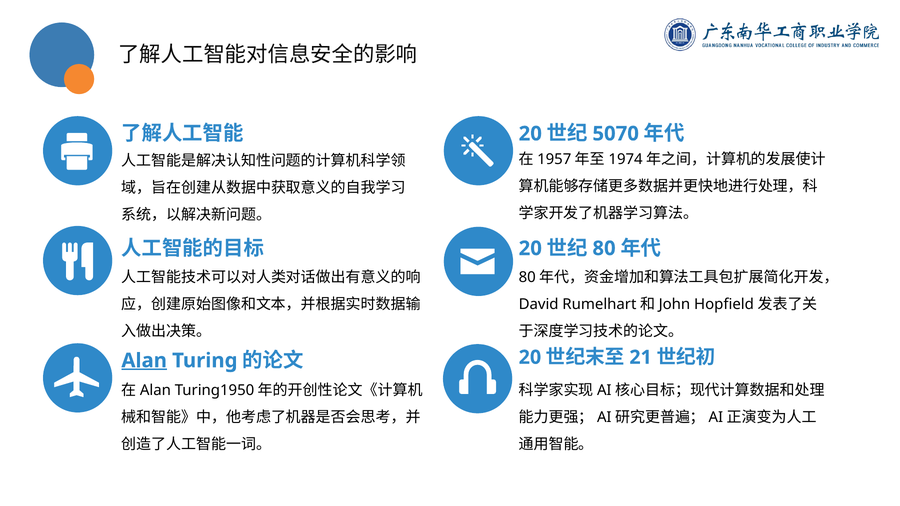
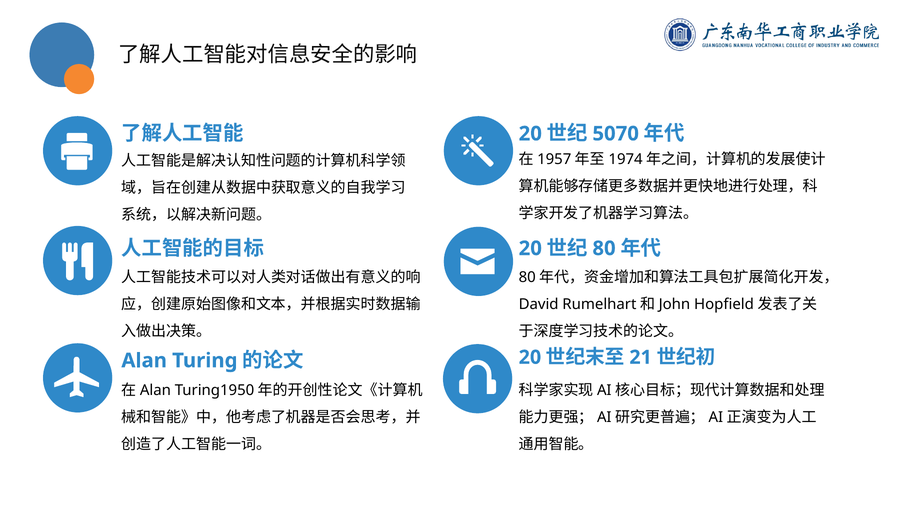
Alan underline: present -> none
